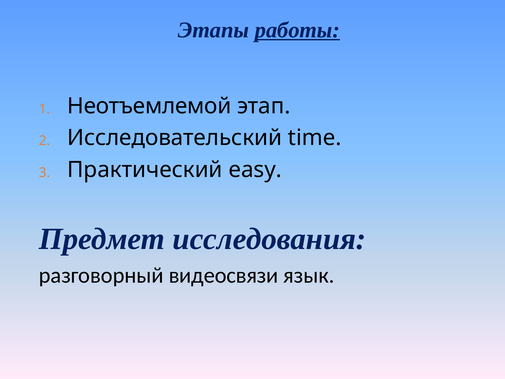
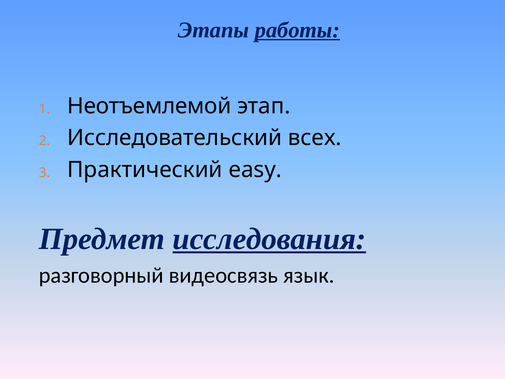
time: time -> всех
исследования underline: none -> present
видеосвязи: видеосвязи -> видеосвязь
